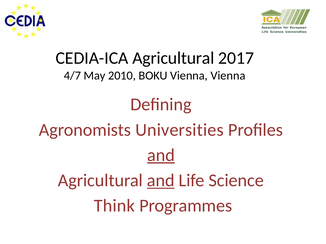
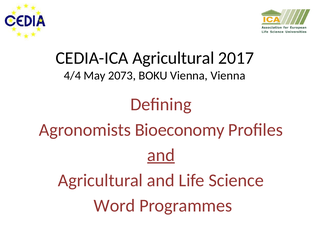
4/7: 4/7 -> 4/4
2010: 2010 -> 2073
Universities: Universities -> Bioeconomy
and at (161, 181) underline: present -> none
Think: Think -> Word
